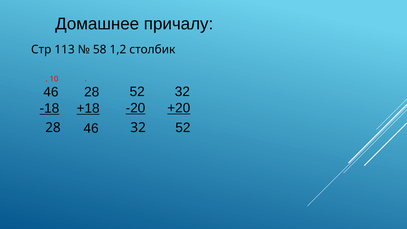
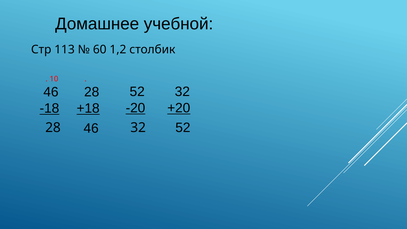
причалу: причалу -> учебной
58: 58 -> 60
